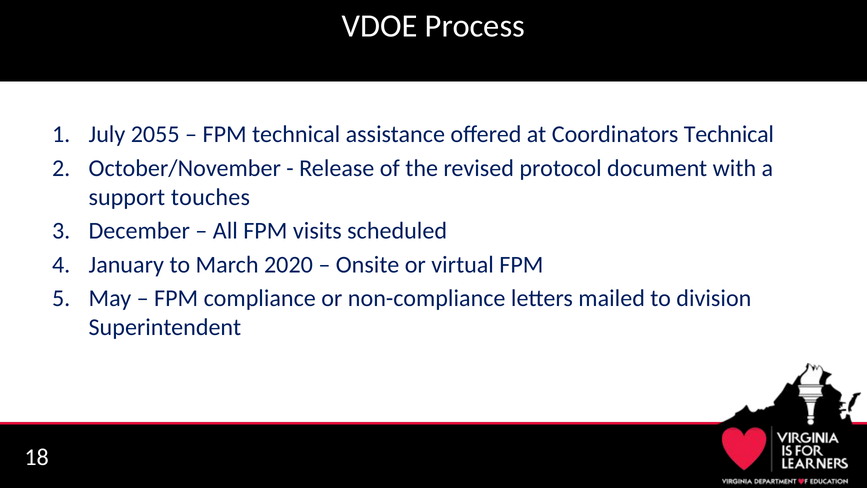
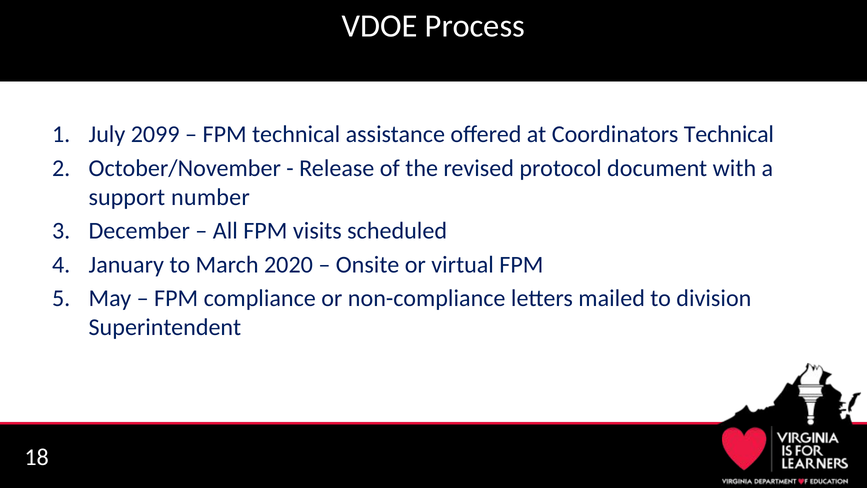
2055: 2055 -> 2099
touches: touches -> number
